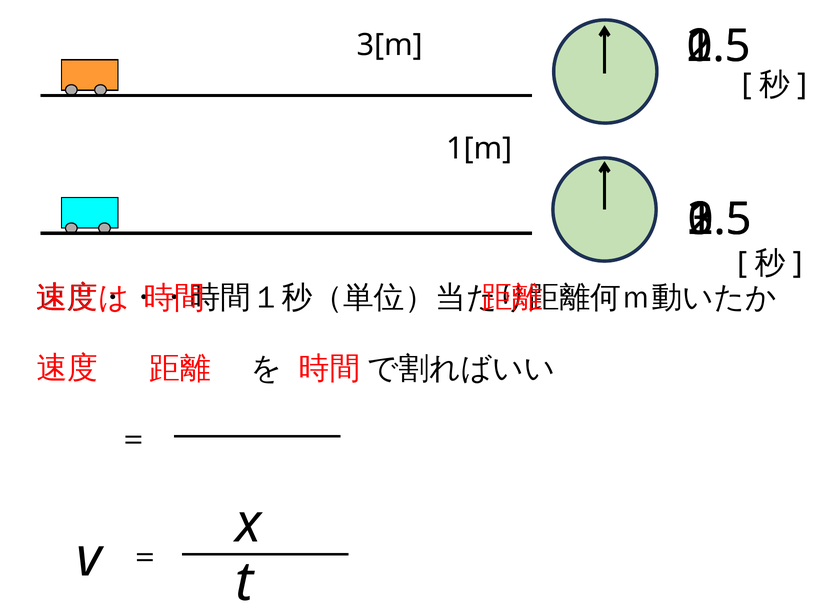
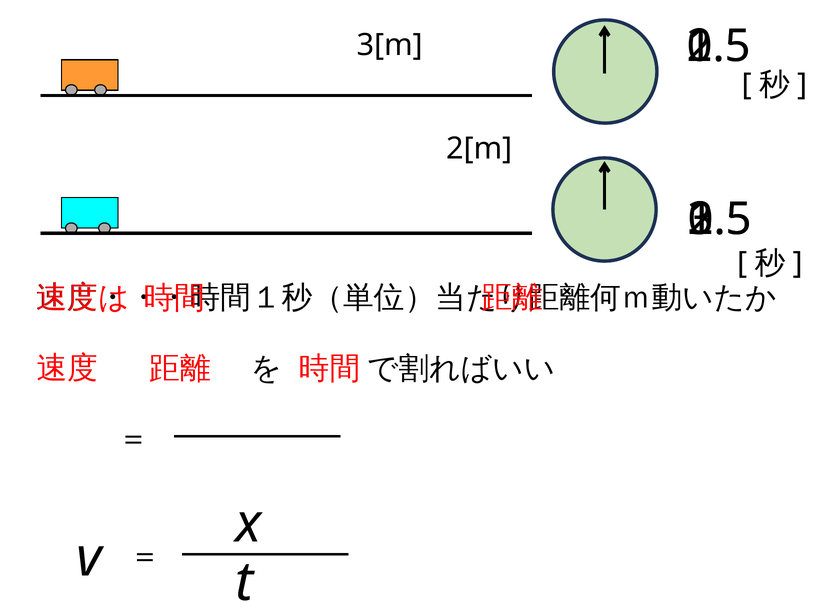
1[m: 1[m -> 2[m
